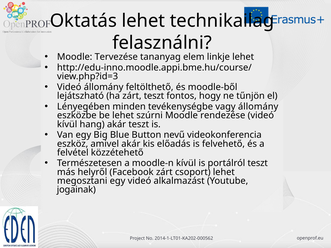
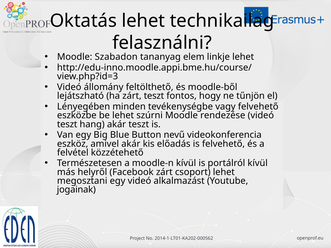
Tervezése: Tervezése -> Szabadon
vagy állomány: állomány -> felvehető
kívül at (67, 124): kívül -> teszt
portálról teszt: teszt -> kívül
